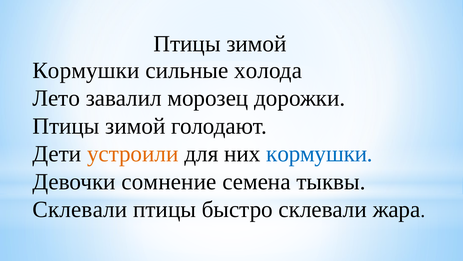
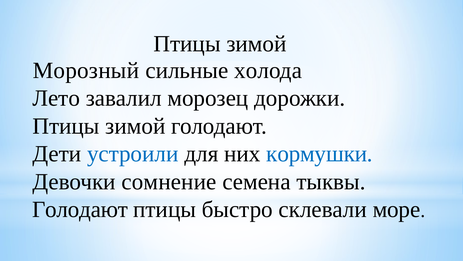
Кормушки at (86, 70): Кормушки -> Морозный
устроили colour: orange -> blue
Склевали at (80, 209): Склевали -> Голодают
жара: жара -> море
